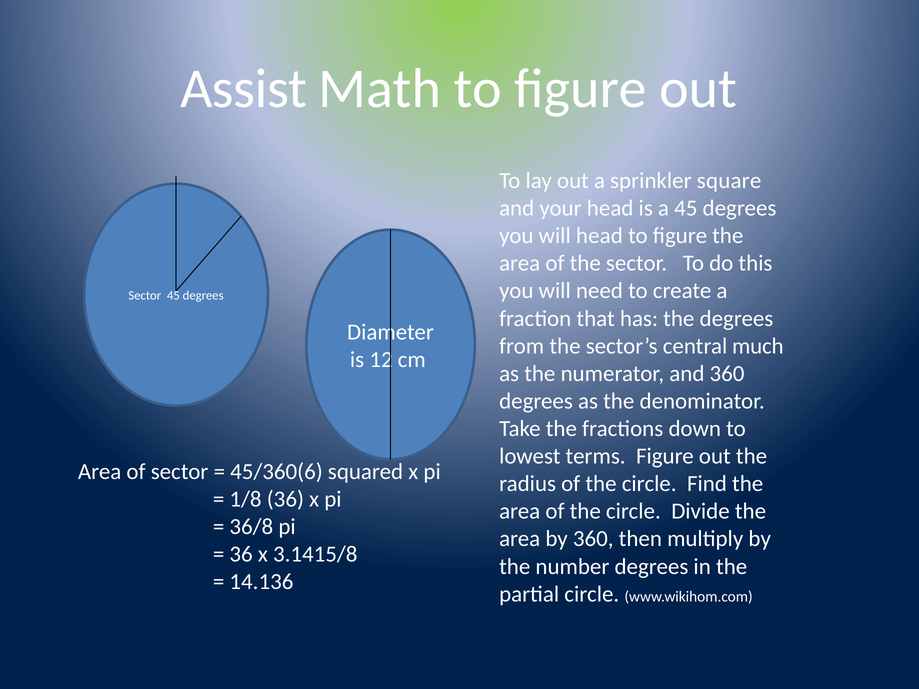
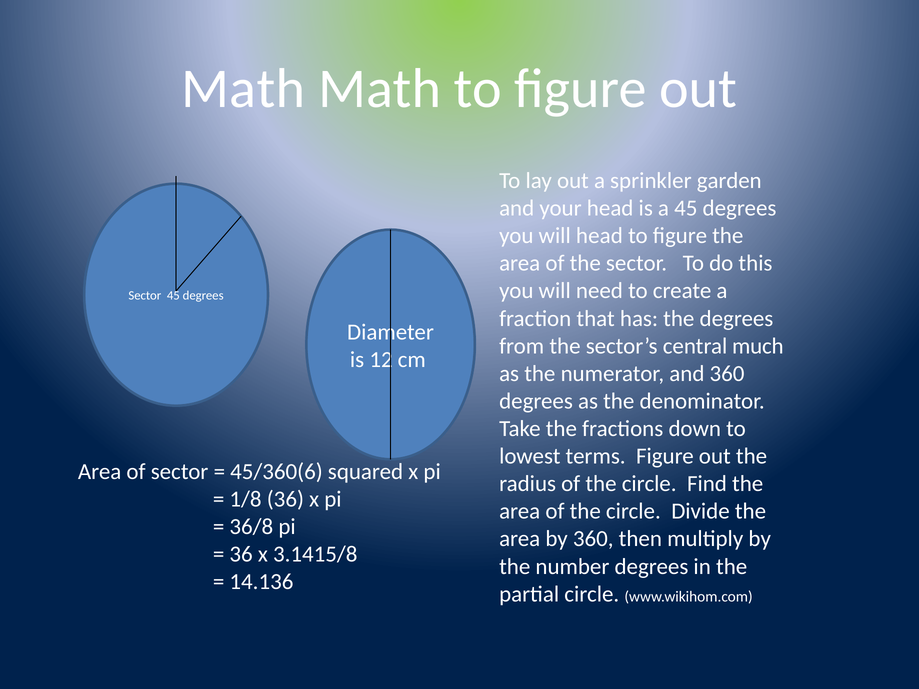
Assist at (244, 89): Assist -> Math
square: square -> garden
